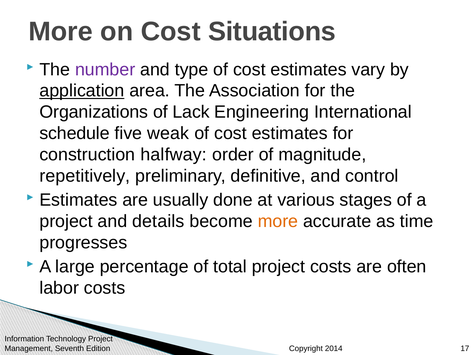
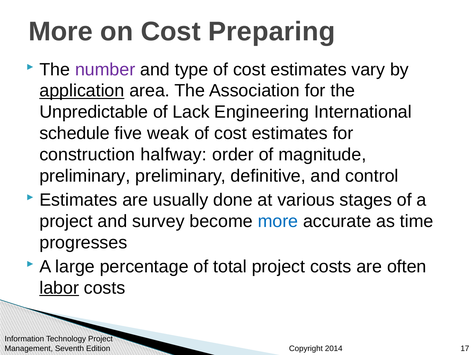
Situations: Situations -> Preparing
Organizations: Organizations -> Unpredictable
repetitively at (85, 176): repetitively -> preliminary
details: details -> survey
more at (278, 222) colour: orange -> blue
labor underline: none -> present
